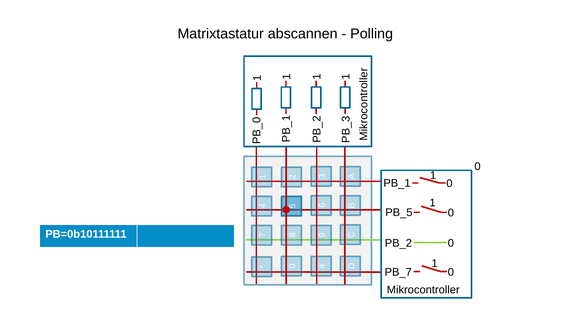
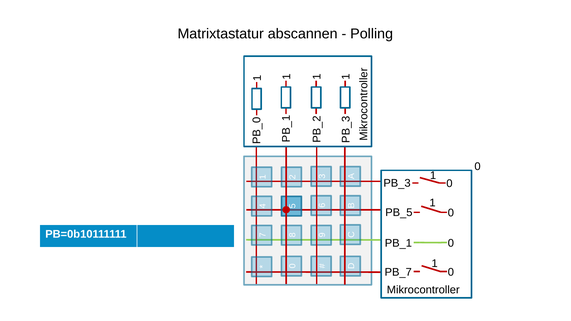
PB_1: PB_1 -> PB_3
PB_2: PB_2 -> PB_1
